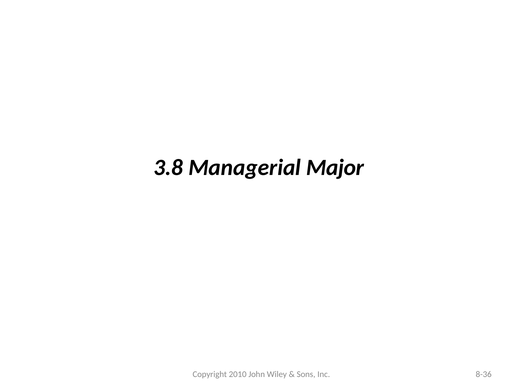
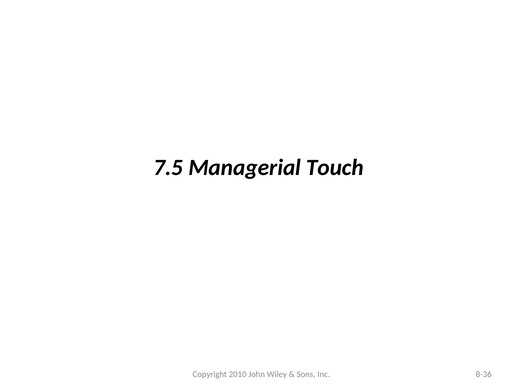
3.8: 3.8 -> 7.5
Major: Major -> Touch
